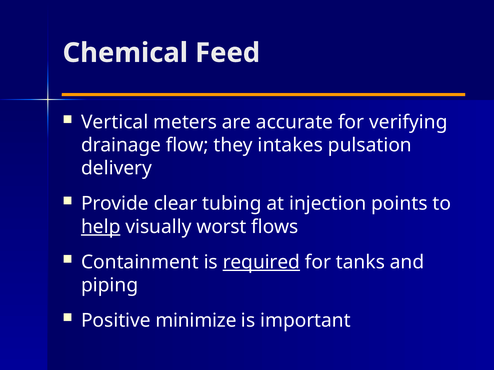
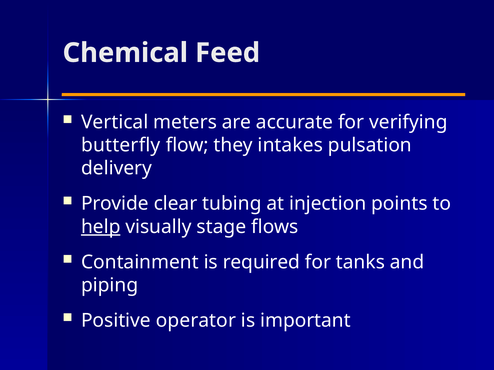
drainage: drainage -> butterfly
worst: worst -> stage
required underline: present -> none
minimize: minimize -> operator
